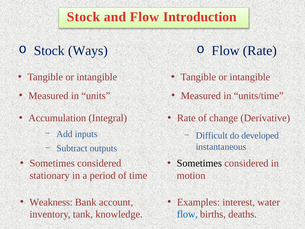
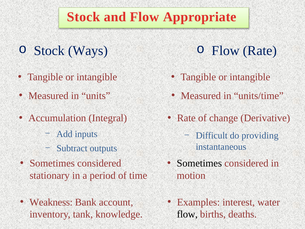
Introduction: Introduction -> Appropriate
developed: developed -> providing
flow at (187, 214) colour: blue -> black
